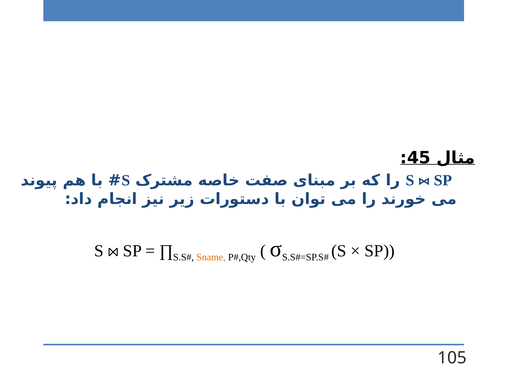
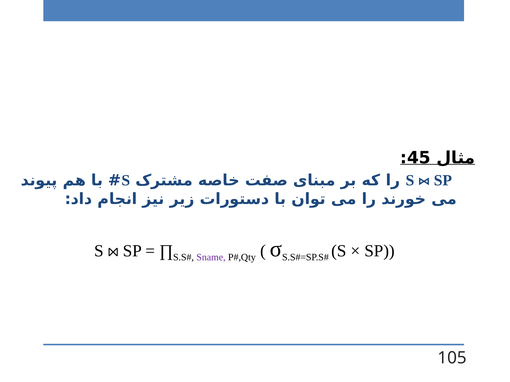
Sname colour: orange -> purple
